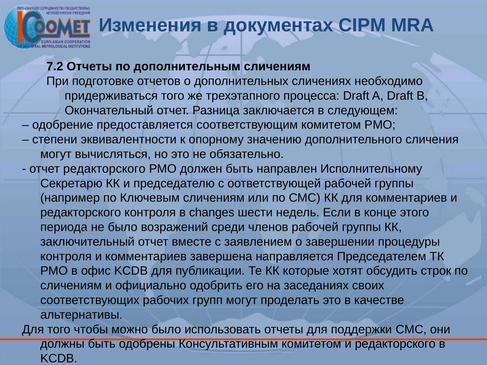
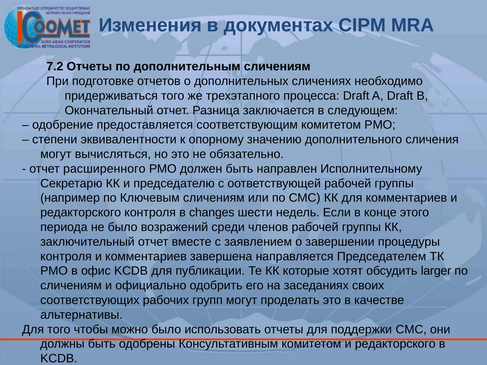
отчет редакторского: редакторского -> расширенного
строк: строк -> larger
